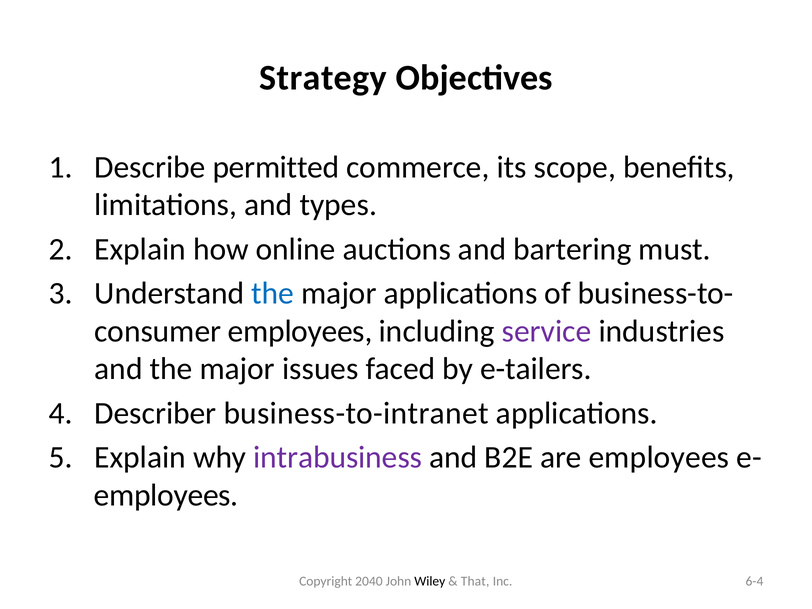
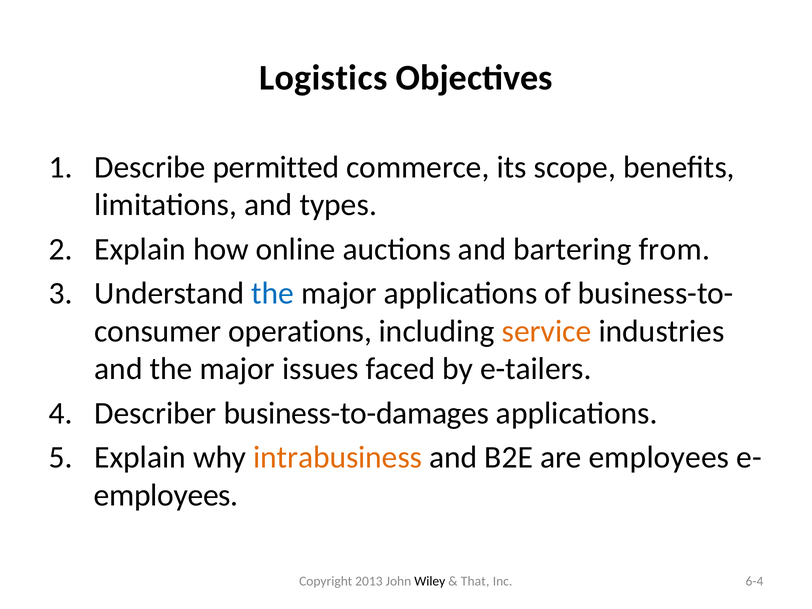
Strategy: Strategy -> Logistics
must: must -> from
employees at (300, 331): employees -> operations
service colour: purple -> orange
business-to-intranet: business-to-intranet -> business-to-damages
intrabusiness colour: purple -> orange
2040: 2040 -> 2013
